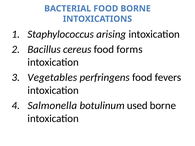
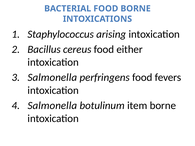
forms: forms -> either
Vegetables at (52, 78): Vegetables -> Salmonella
used: used -> item
